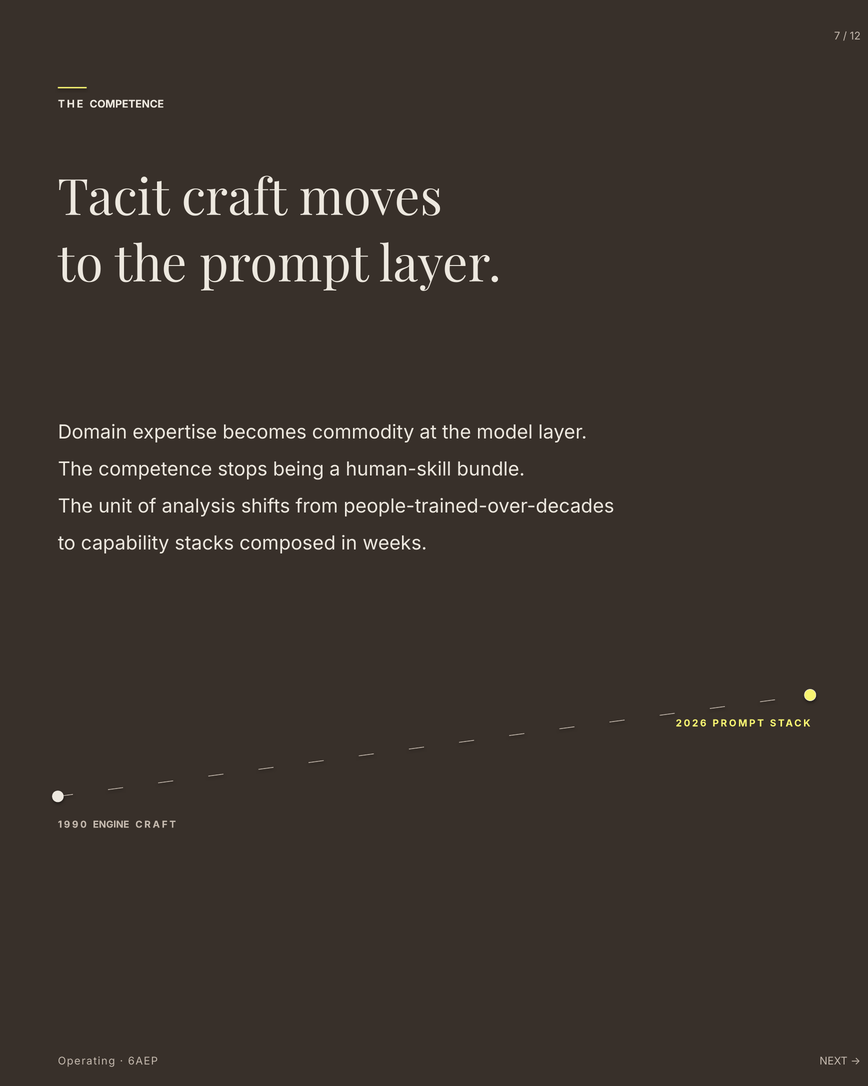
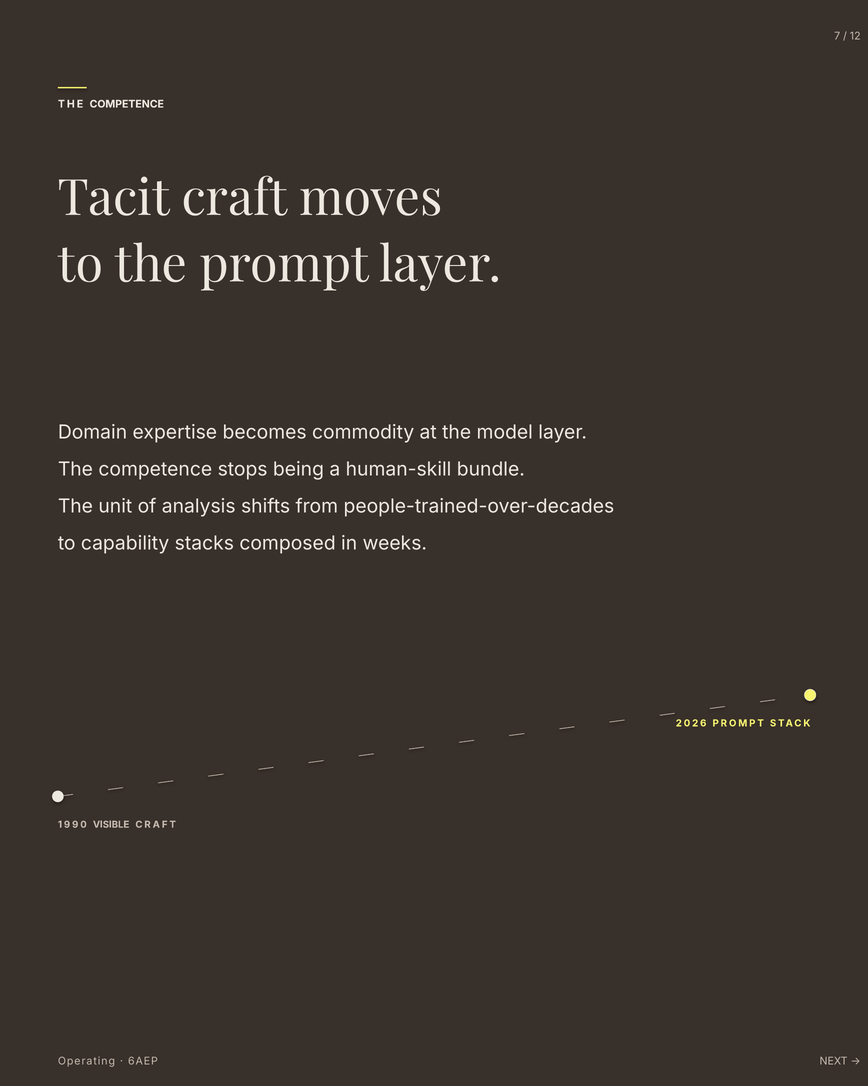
ENGINE: ENGINE -> VISIBLE
